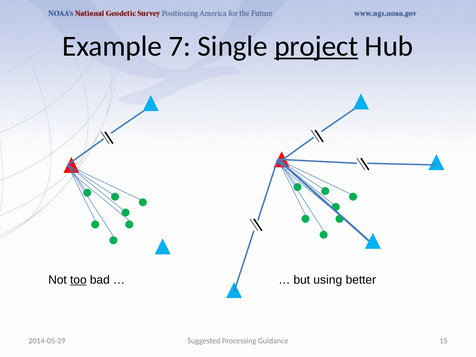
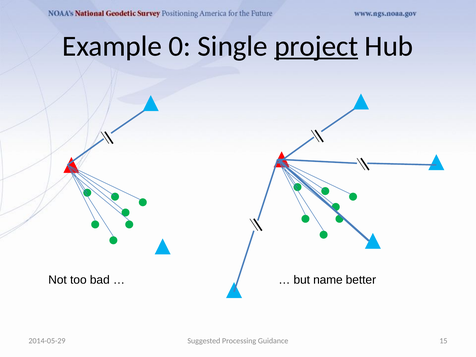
7: 7 -> 0
too underline: present -> none
using: using -> name
